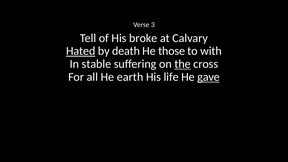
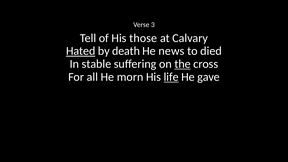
broke: broke -> those
those: those -> news
with: with -> died
earth: earth -> morn
life underline: none -> present
gave underline: present -> none
